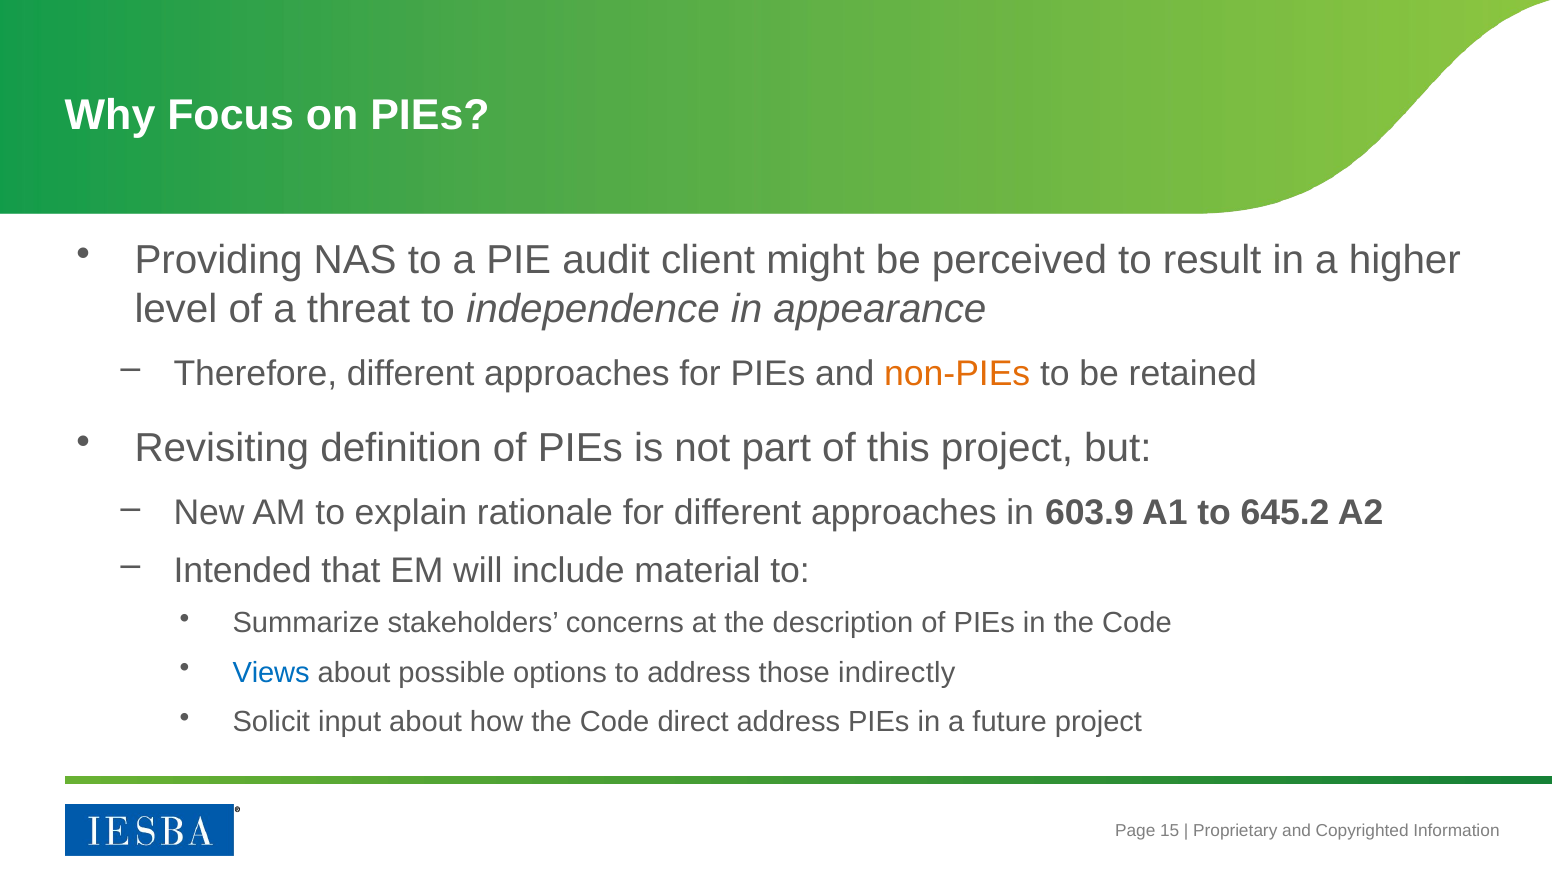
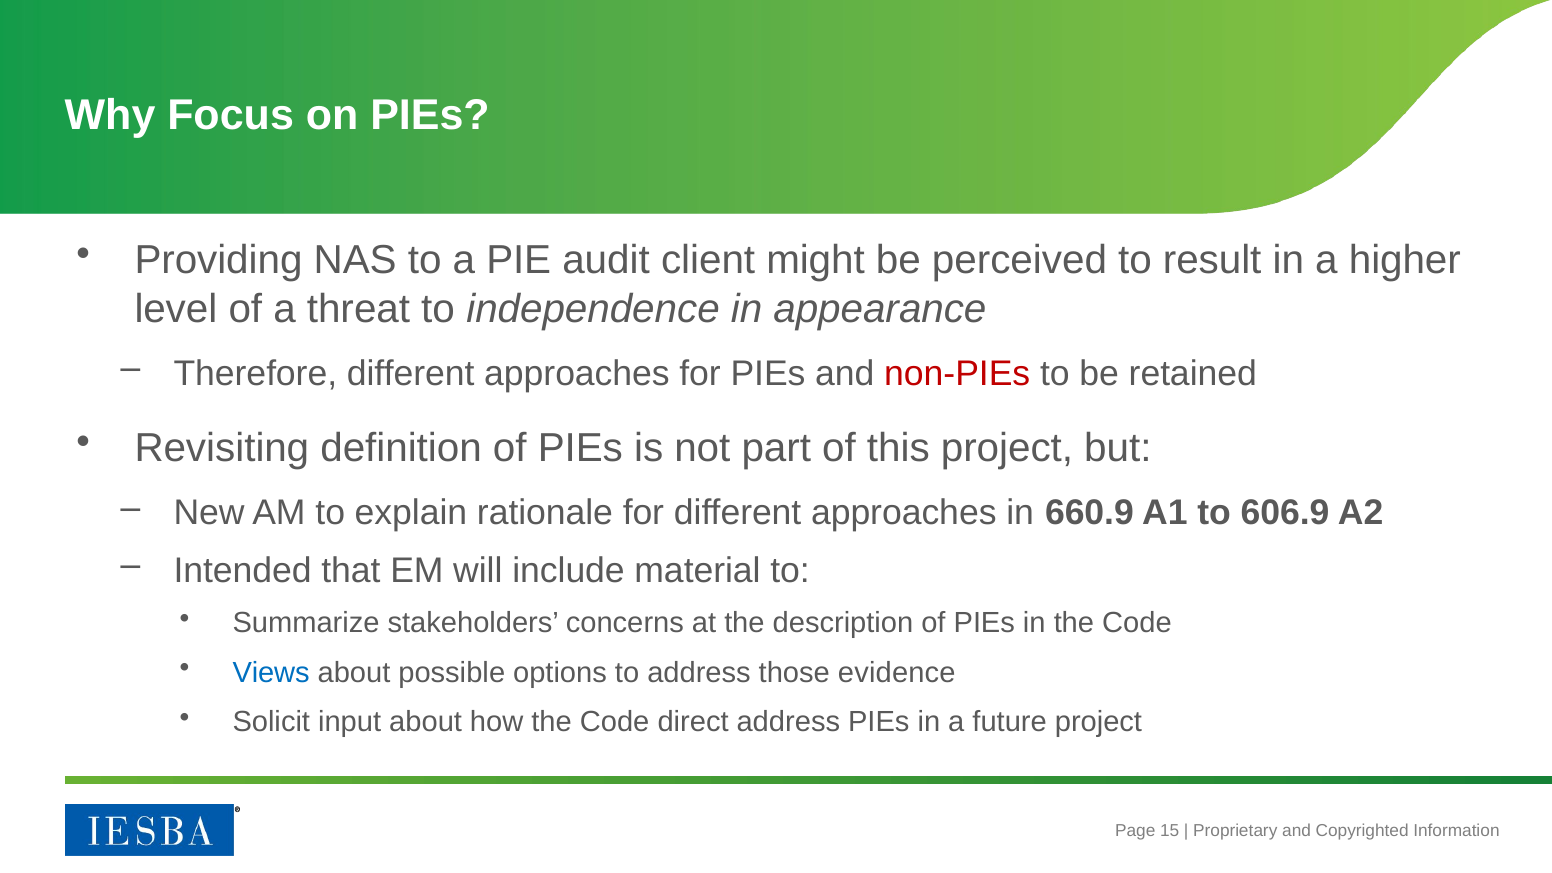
non-PIEs colour: orange -> red
603.9: 603.9 -> 660.9
645.2: 645.2 -> 606.9
indirectly: indirectly -> evidence
